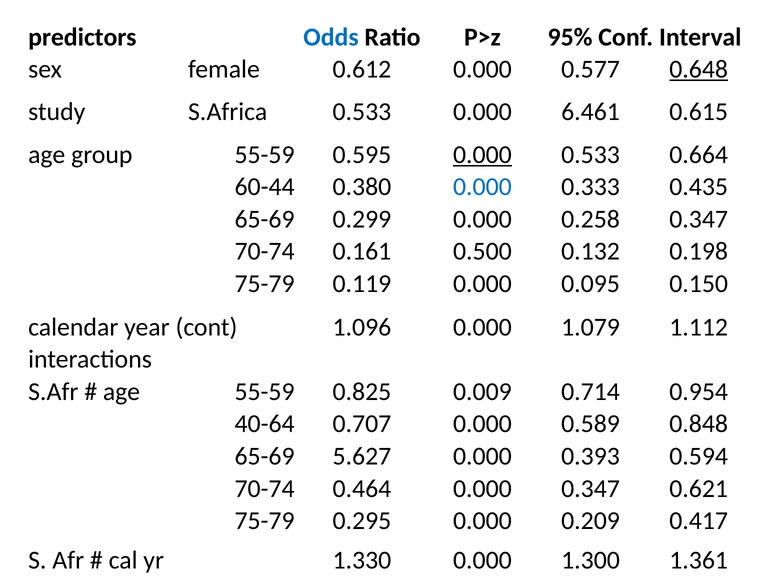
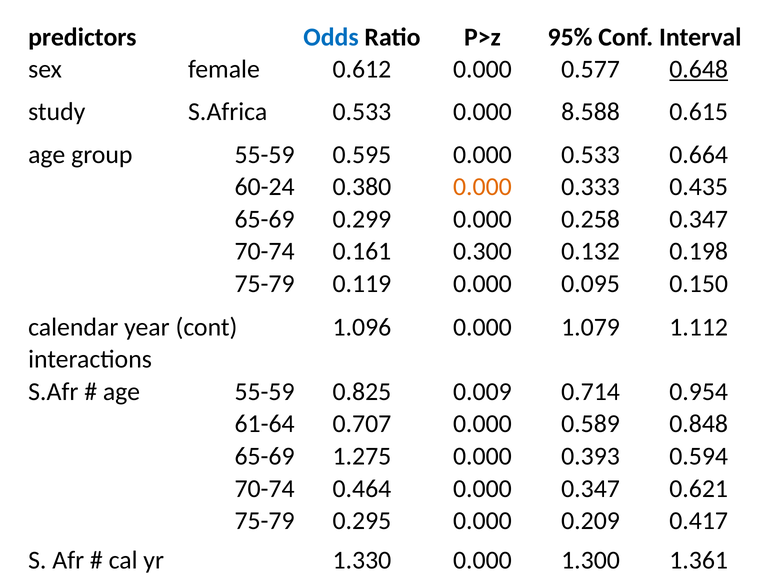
6.461: 6.461 -> 8.588
0.000 at (482, 155) underline: present -> none
60-44: 60-44 -> 60-24
0.000 at (482, 187) colour: blue -> orange
0.500: 0.500 -> 0.300
40-64: 40-64 -> 61-64
5.627: 5.627 -> 1.275
